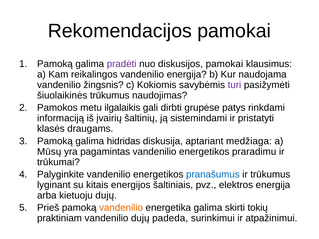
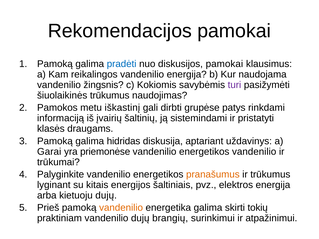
pradėti colour: purple -> blue
ilgalaikis: ilgalaikis -> iškastinį
medžiaga: medžiaga -> uždavinys
Mūsų: Mūsų -> Garai
pagamintas: pagamintas -> priemonėse
energetikos praradimu: praradimu -> vandenilio
pranašumus colour: blue -> orange
padeda: padeda -> brangių
